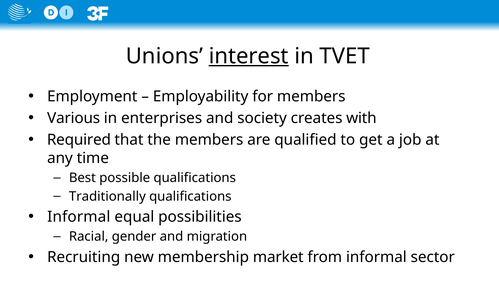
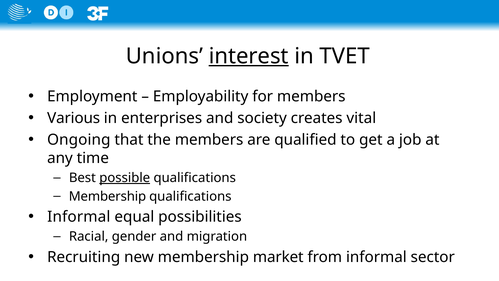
with: with -> vital
Required: Required -> Ongoing
possible underline: none -> present
Traditionally at (107, 196): Traditionally -> Membership
